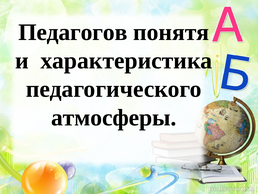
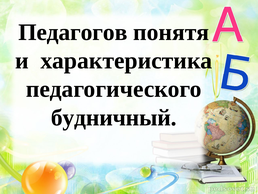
атмосферы: атмосферы -> будничный
